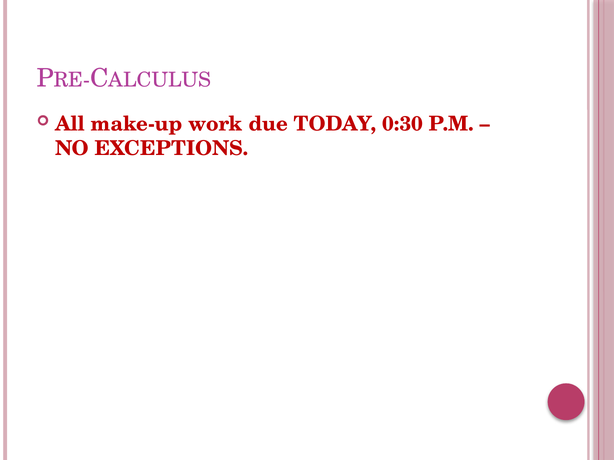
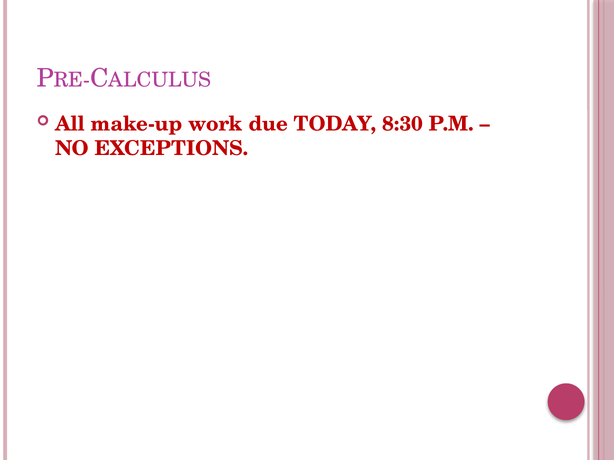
0:30: 0:30 -> 8:30
